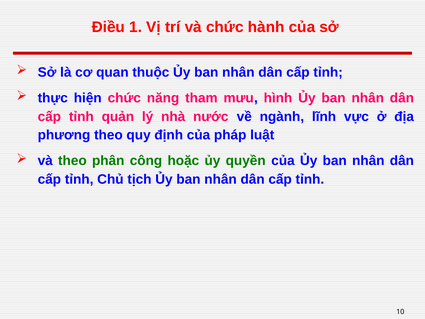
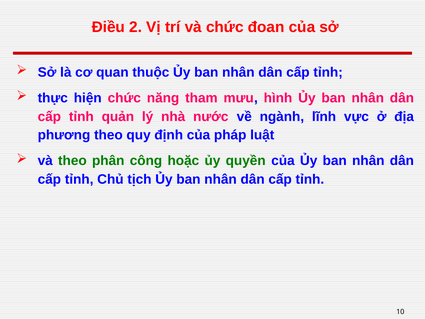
1: 1 -> 2
hành: hành -> đoan
